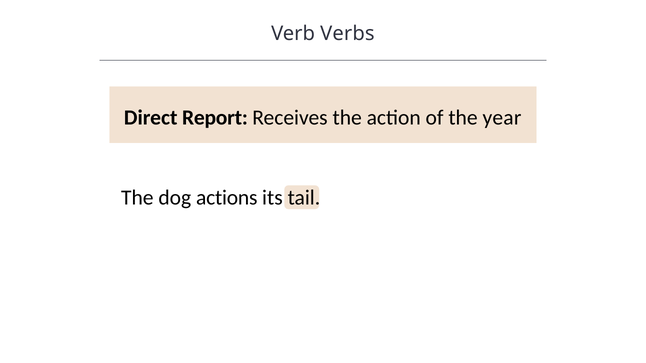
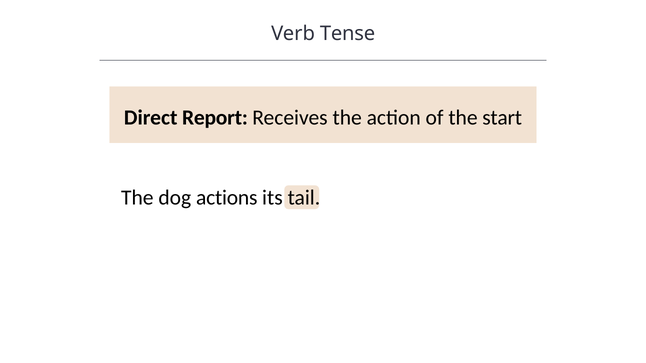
Verbs: Verbs -> Tense
year: year -> start
